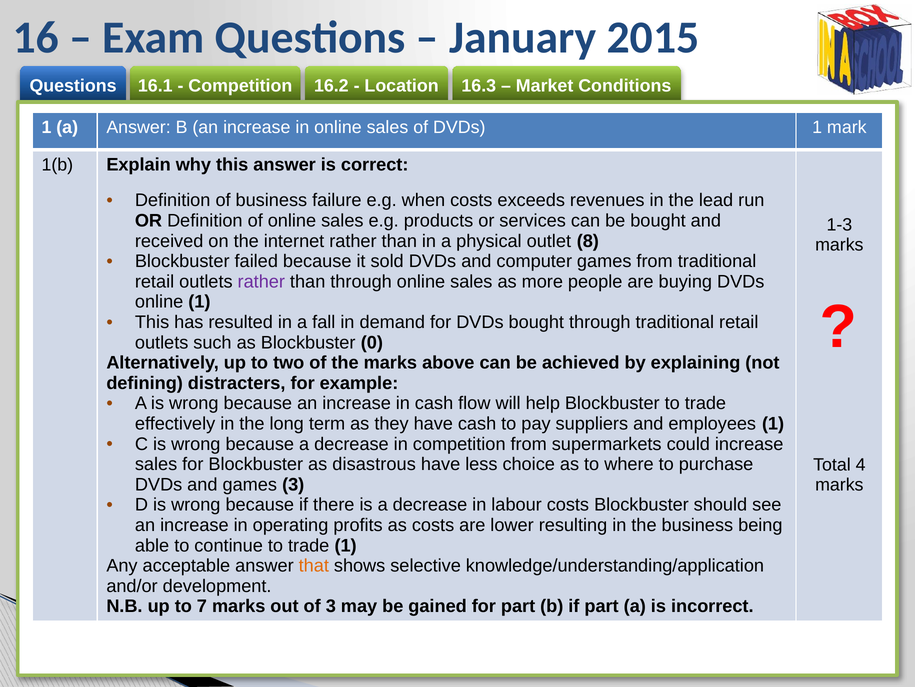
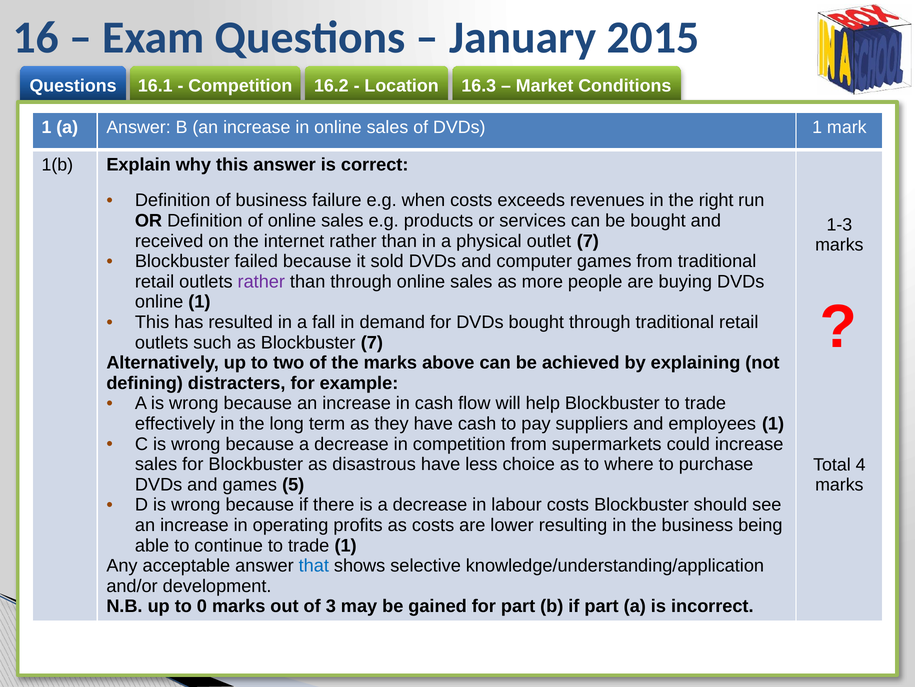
lead: lead -> right
outlet 8: 8 -> 7
Blockbuster 0: 0 -> 7
games 3: 3 -> 5
that colour: orange -> blue
7: 7 -> 0
